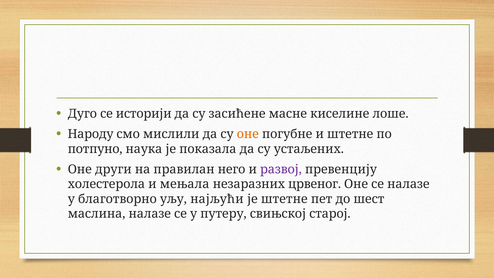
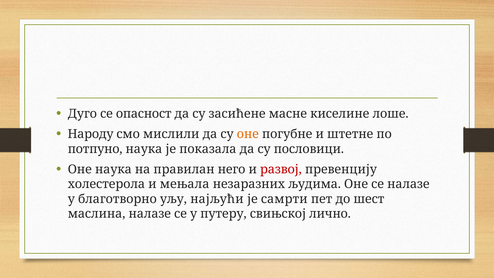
историји: историји -> опасност
устаљених: устаљених -> пословици
Оне други: други -> наука
развој colour: purple -> red
црвеног: црвеног -> људима
је штетне: штетне -> самрти
старој: старој -> лично
